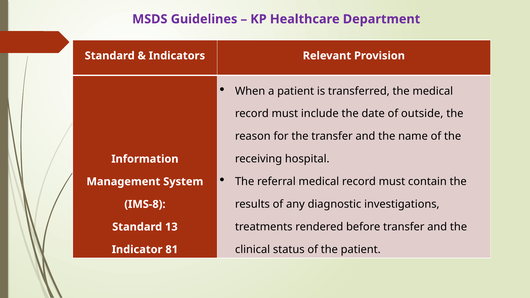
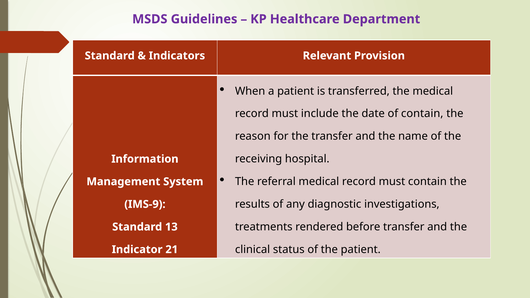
of outside: outside -> contain
IMS-8: IMS-8 -> IMS-9
81: 81 -> 21
